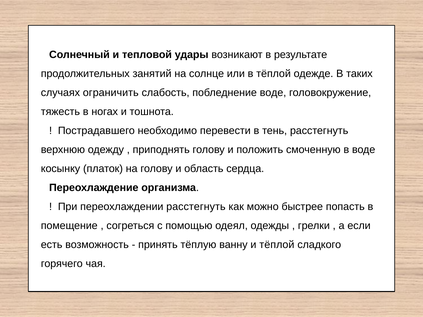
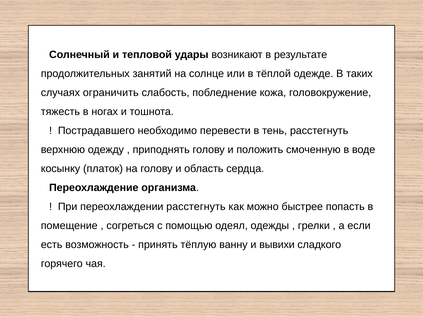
побледнение воде: воде -> кожа
и тёплой: тёплой -> вывихи
